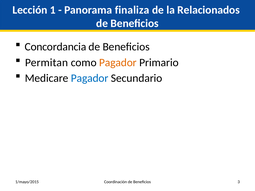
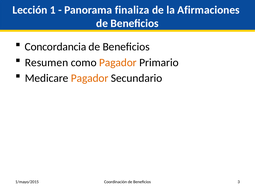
Relacionados: Relacionados -> Afirmaciones
Permitan: Permitan -> Resumen
Pagador at (90, 78) colour: blue -> orange
